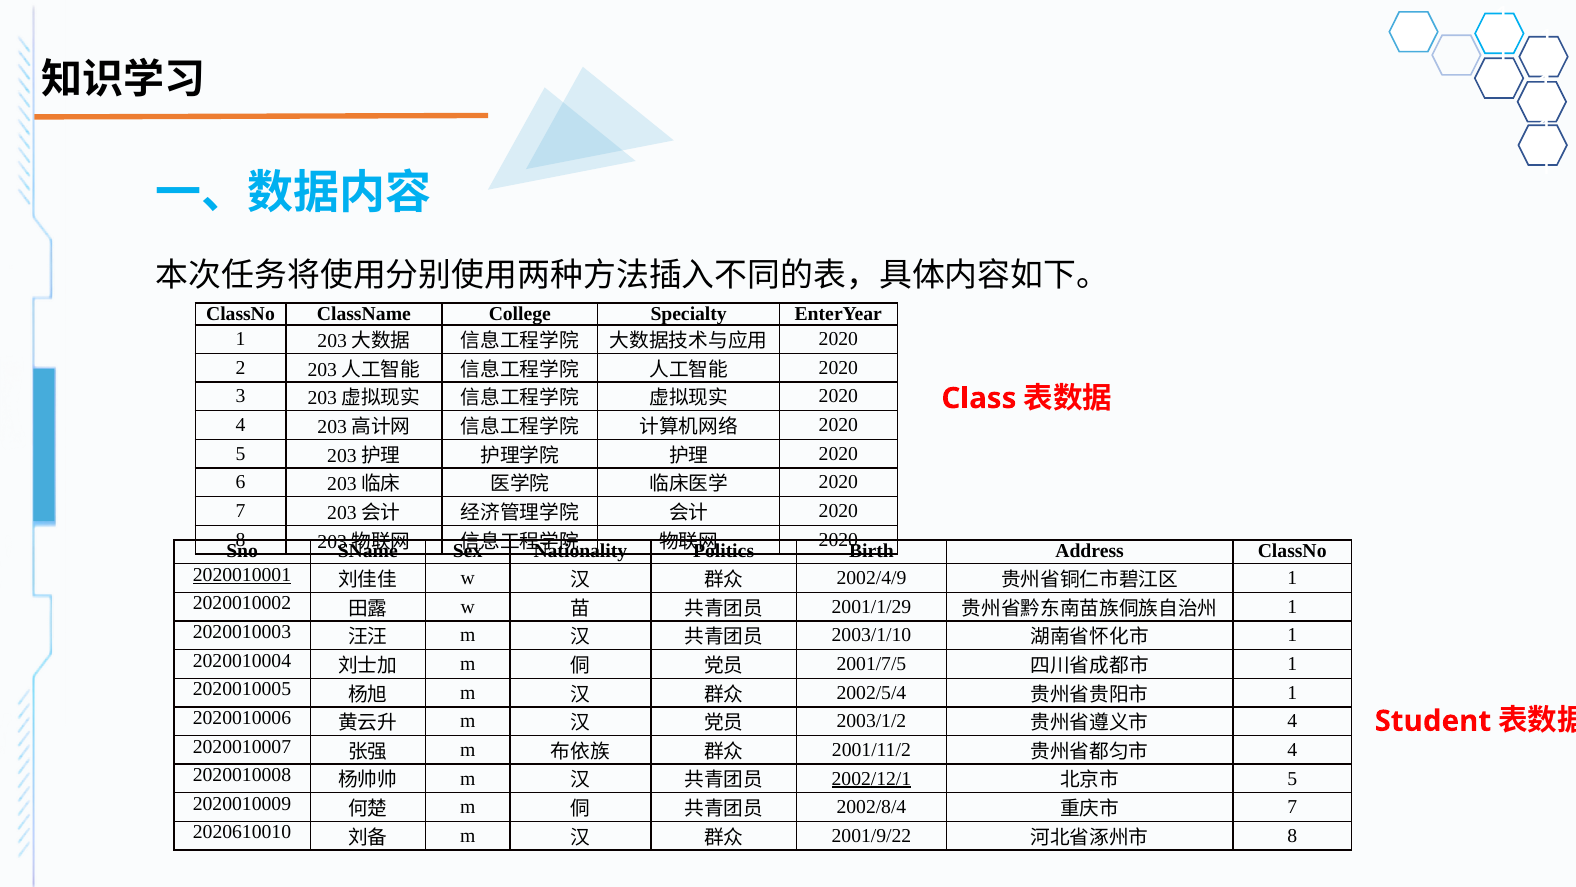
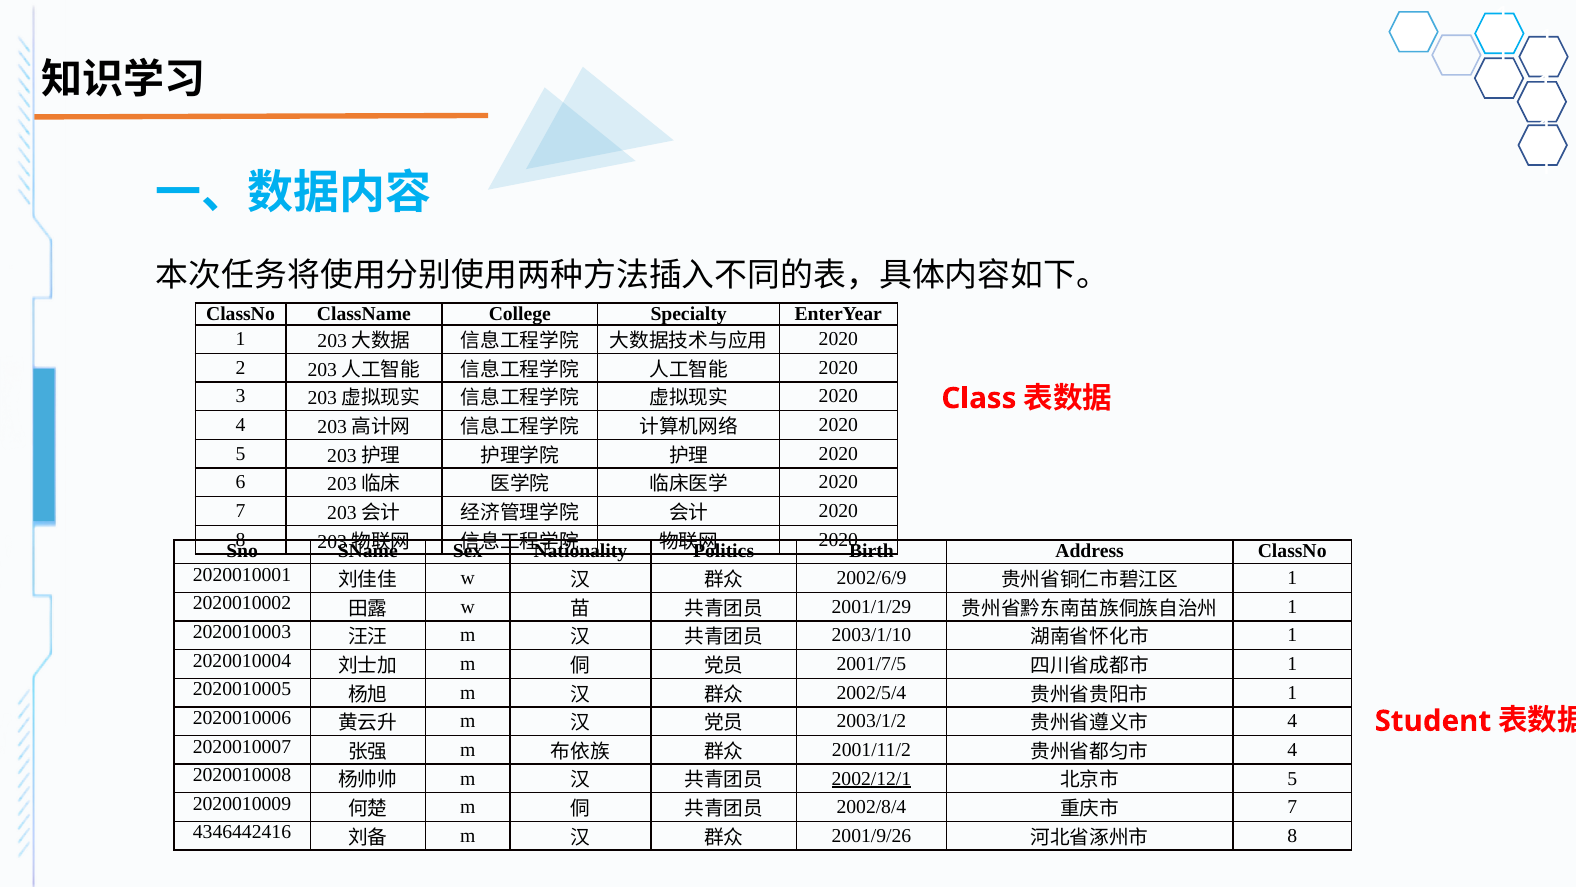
2020010001 underline: present -> none
2002/4/9: 2002/4/9 -> 2002/6/9
2020610010: 2020610010 -> 4346442416
2001/9/22: 2001/9/22 -> 2001/9/26
